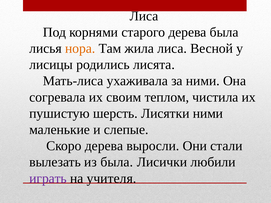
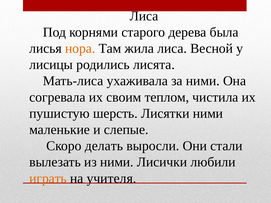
Скоро дерева: дерева -> делать
из была: была -> ними
играть colour: purple -> orange
